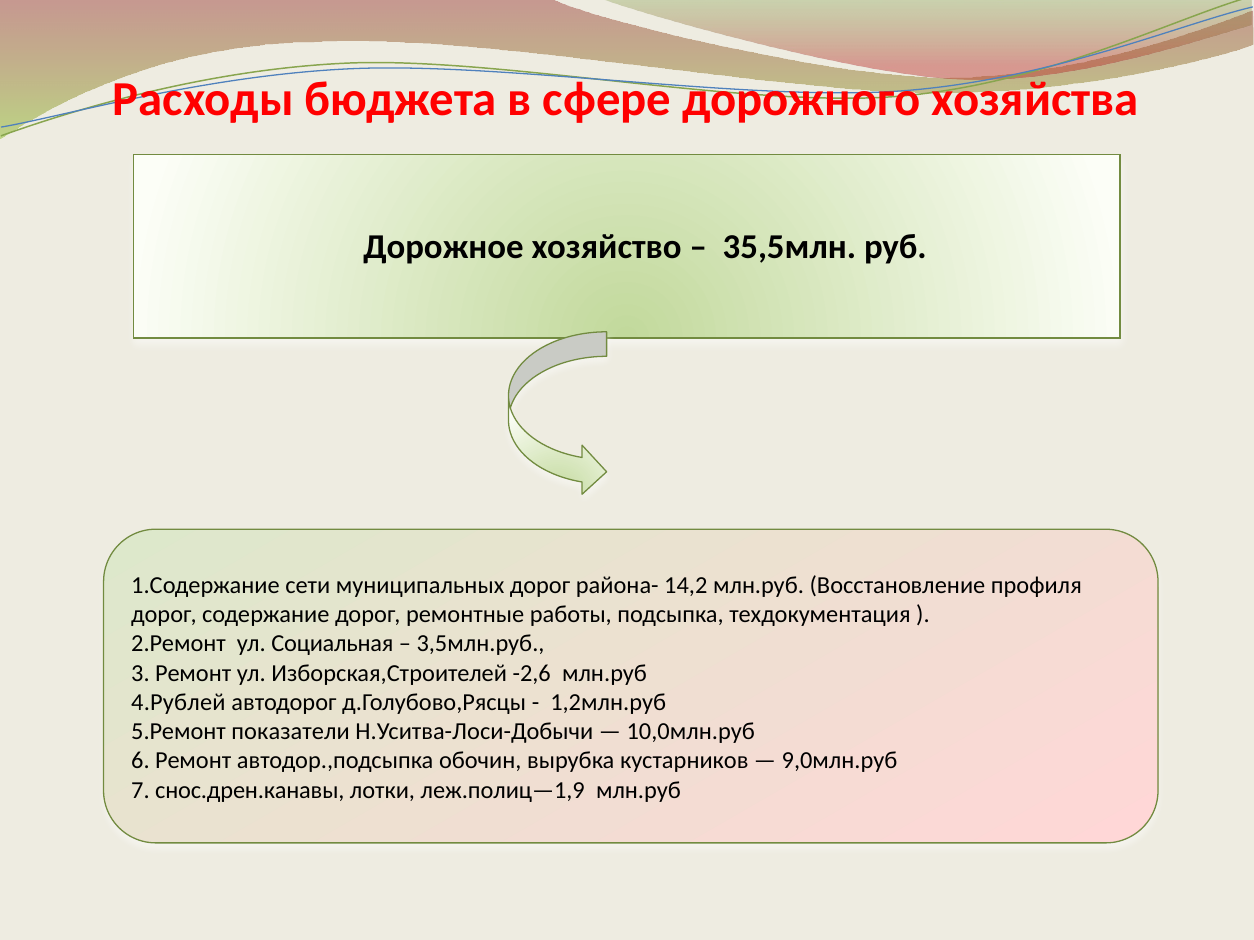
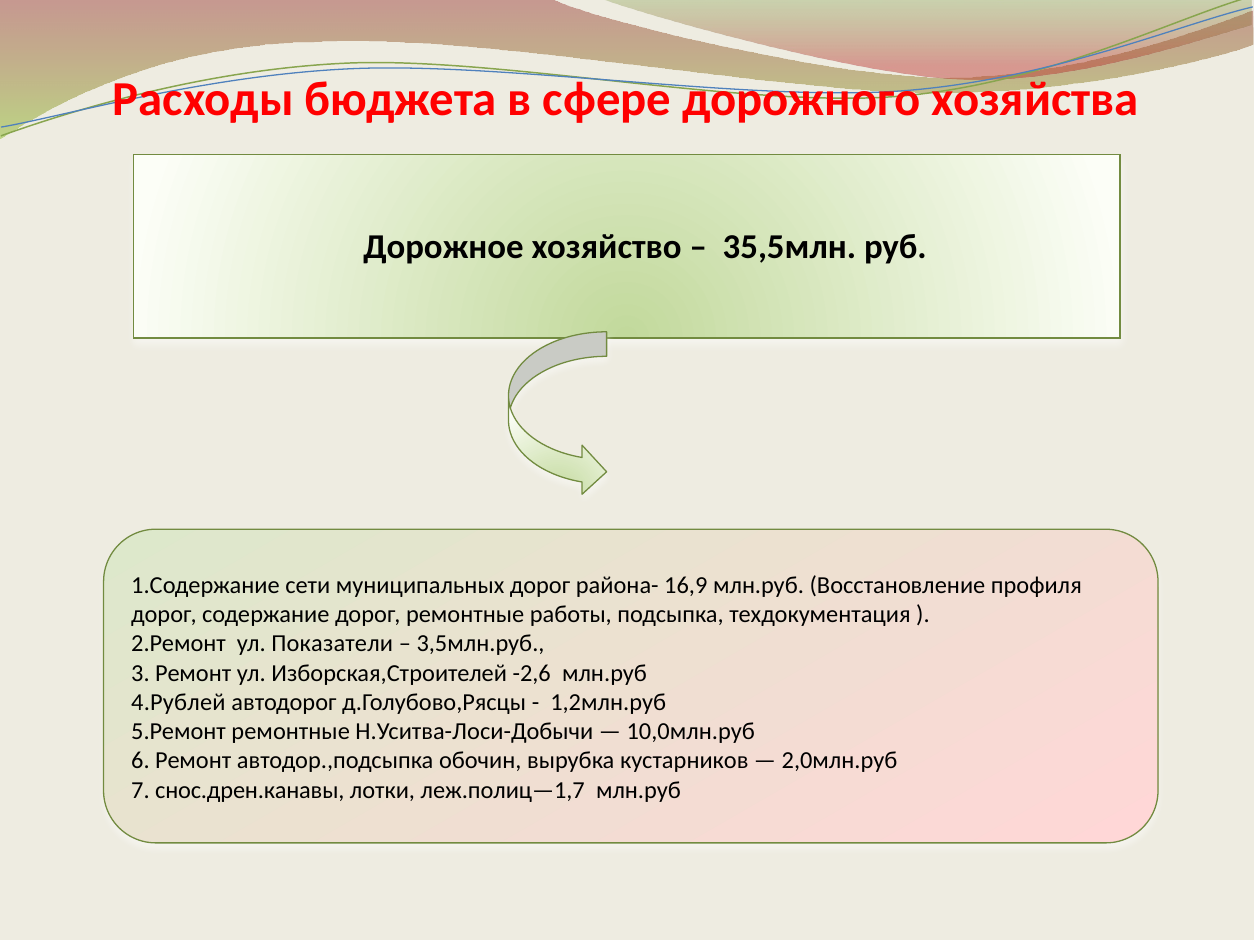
14,2: 14,2 -> 16,9
Социальная: Социальная -> Показатели
5.Ремонт показатели: показатели -> ремонтные
9,0млн.руб: 9,0млн.руб -> 2,0млн.руб
леж.полиц—1,9: леж.полиц—1,9 -> леж.полиц—1,7
